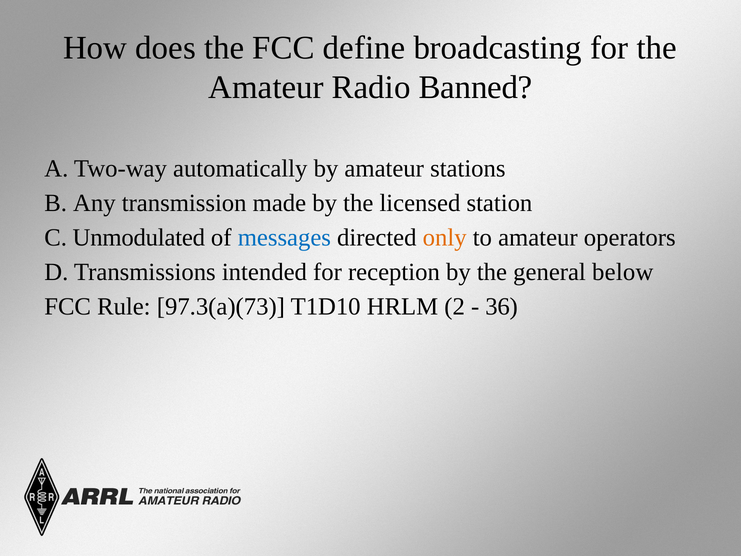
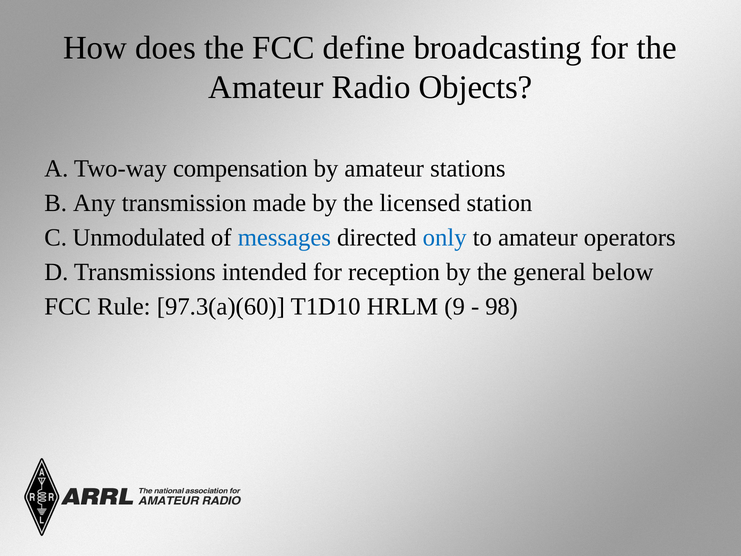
Banned: Banned -> Objects
automatically: automatically -> compensation
only colour: orange -> blue
97.3(a)(73: 97.3(a)(73 -> 97.3(a)(60
2: 2 -> 9
36: 36 -> 98
